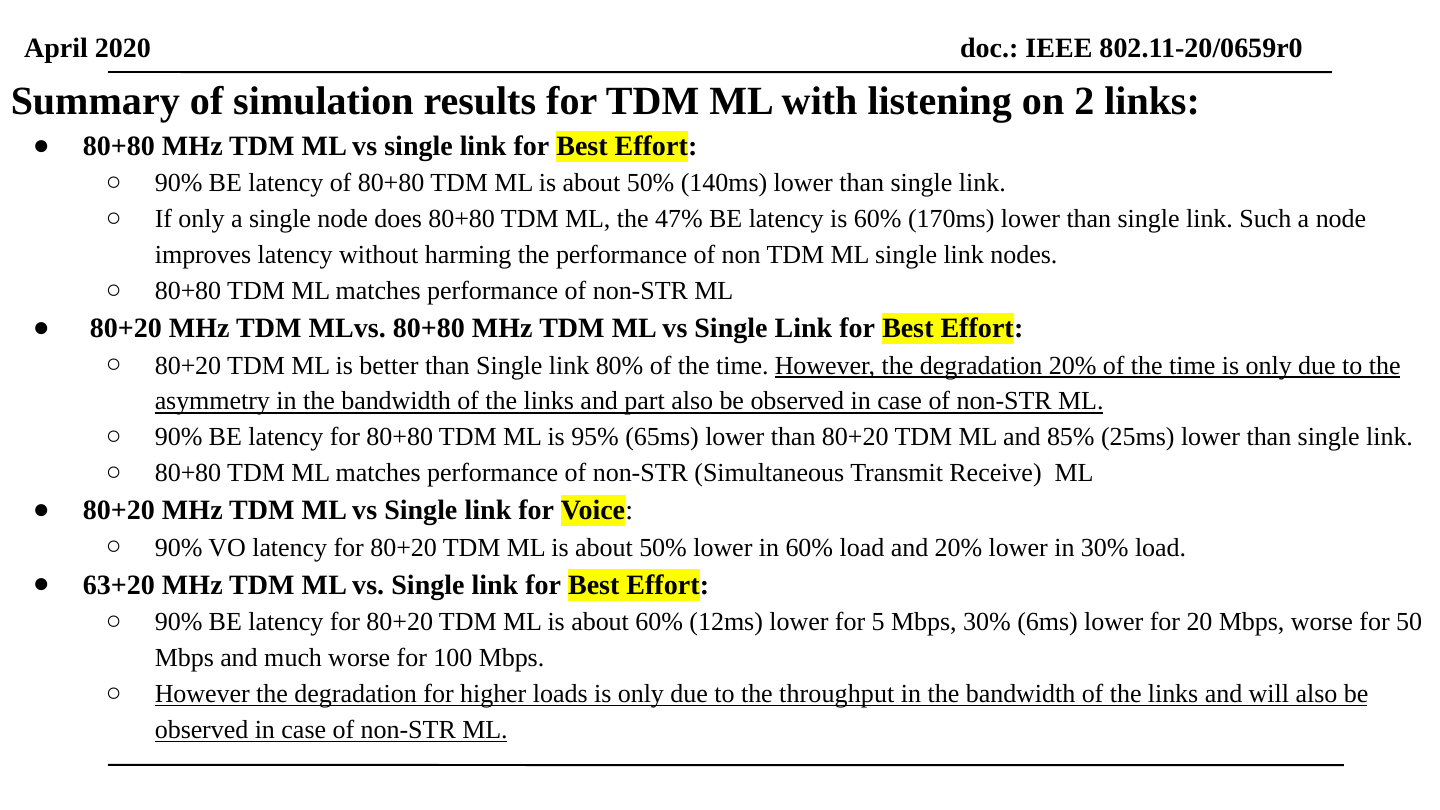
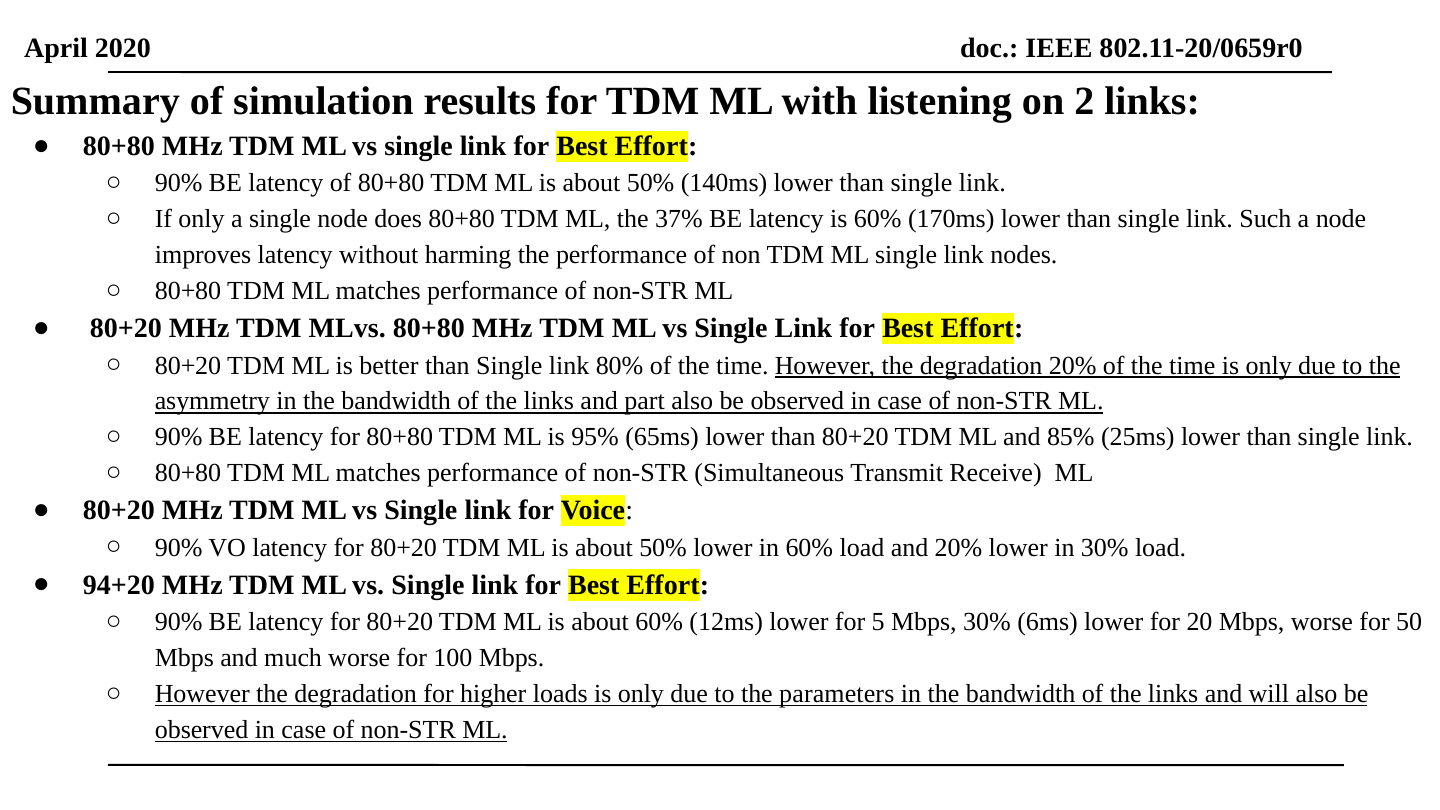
47%: 47% -> 37%
63+20: 63+20 -> 94+20
throughput: throughput -> parameters
